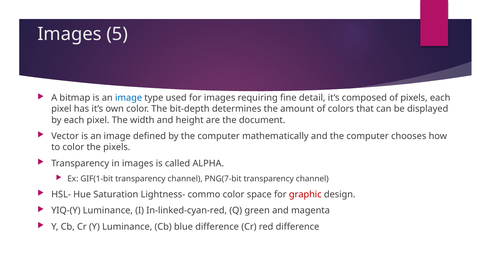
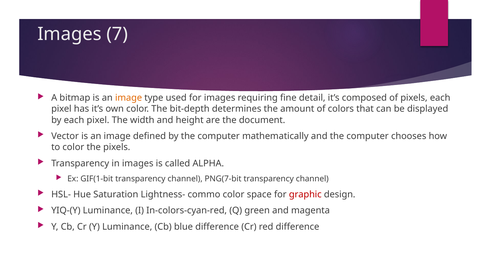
5: 5 -> 7
image at (129, 98) colour: blue -> orange
In-linked-cyan-red: In-linked-cyan-red -> In-colors-cyan-red
